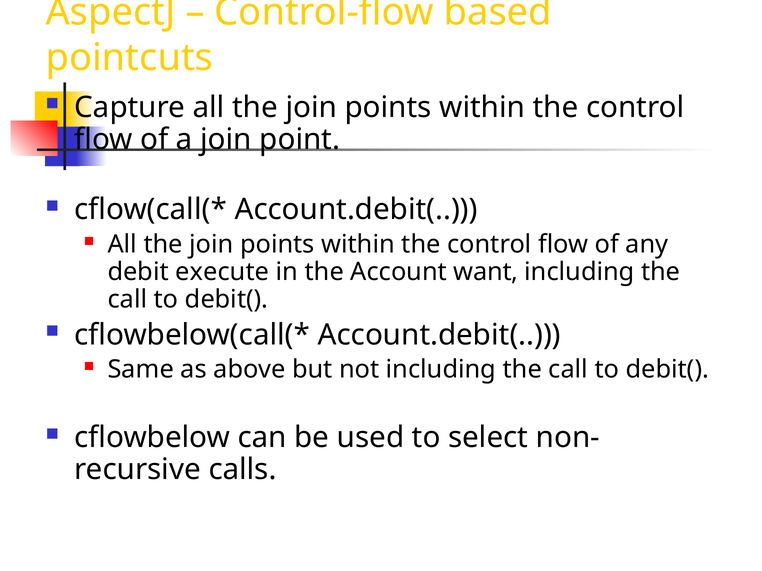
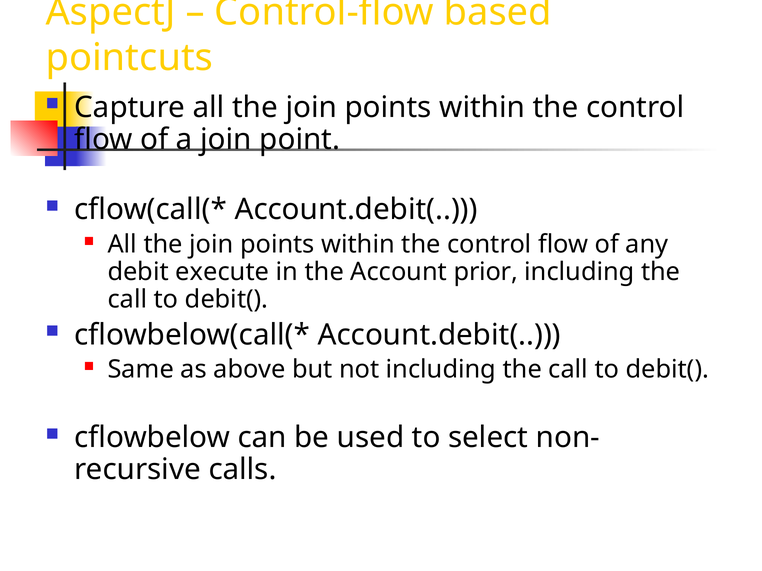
want: want -> prior
